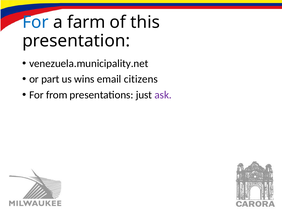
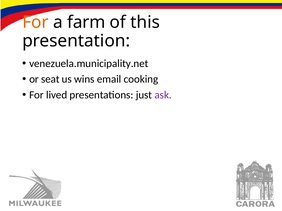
For at (35, 22) colour: blue -> orange
part: part -> seat
citizens: citizens -> cooking
from: from -> lived
